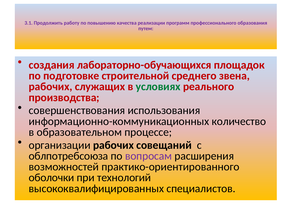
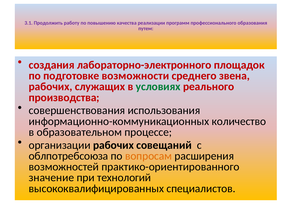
лабораторно-обучающихся: лабораторно-обучающихся -> лабораторно-электронного
строительной: строительной -> возможности
вопросам colour: purple -> orange
оболочки: оболочки -> значение
